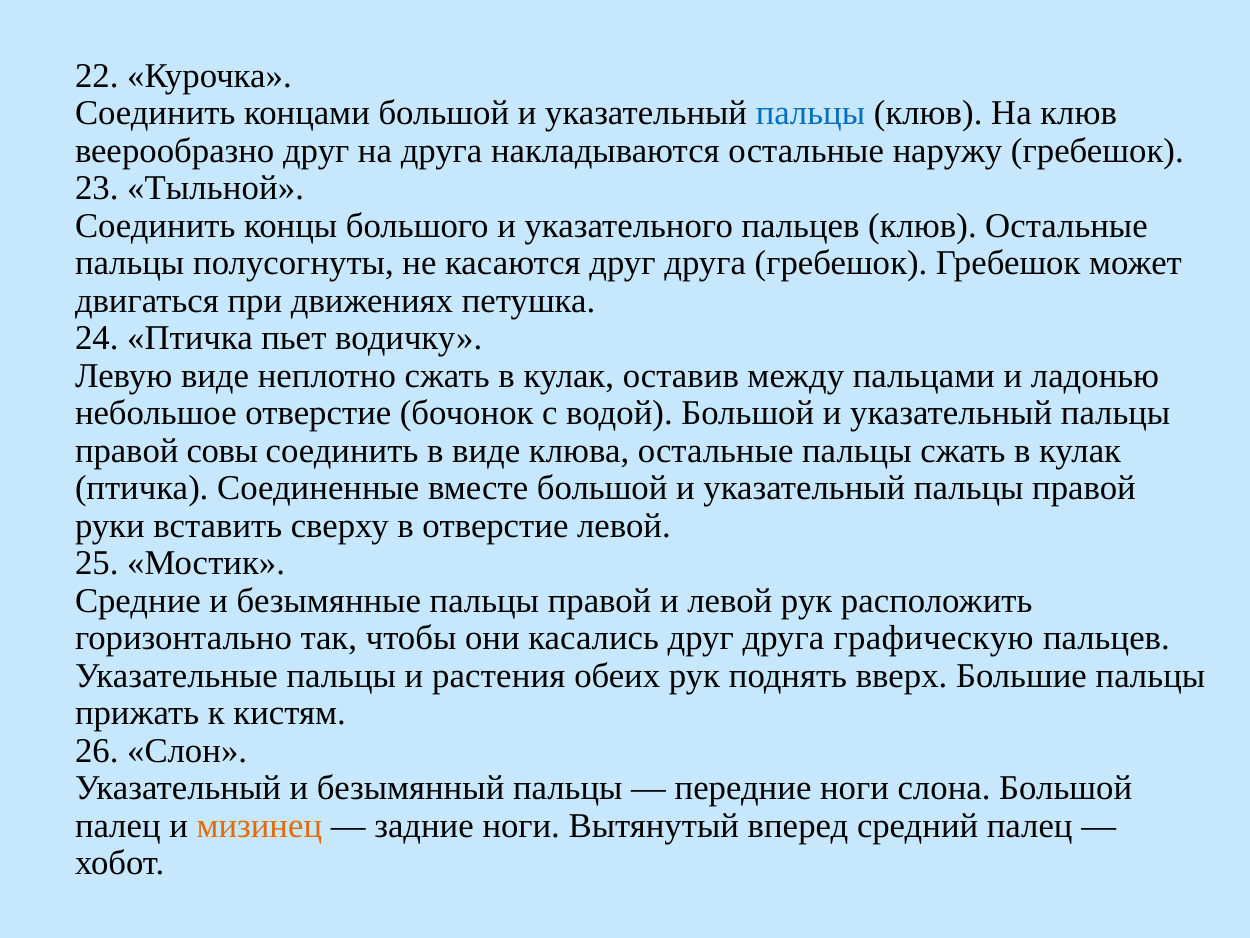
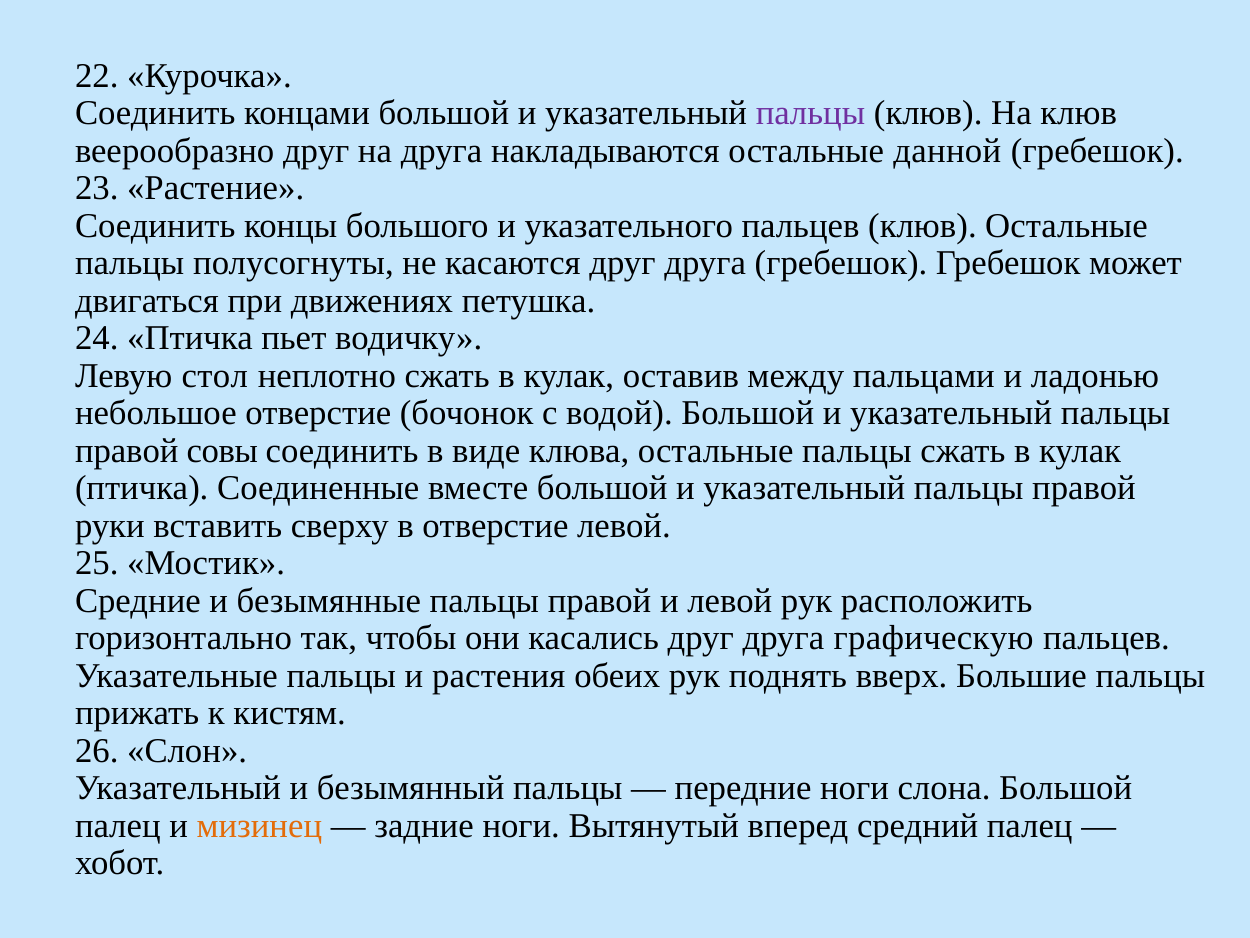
пальцы at (810, 113) colour: blue -> purple
наружу: наружу -> данной
Тыльной: Тыльной -> Растение
Левую виде: виде -> стол
